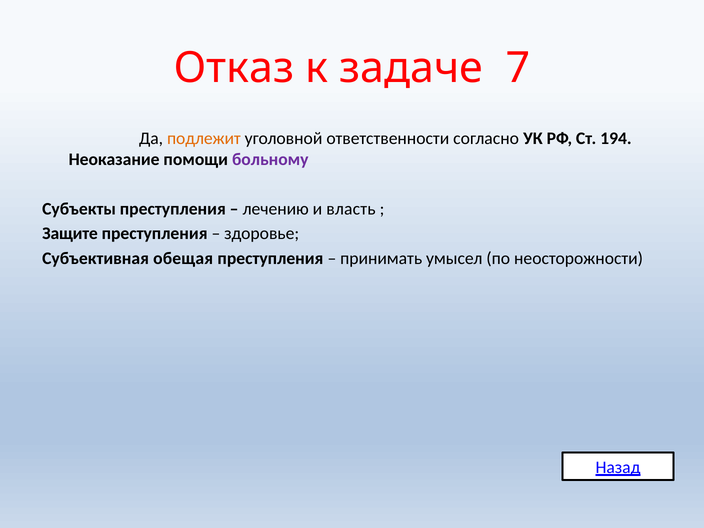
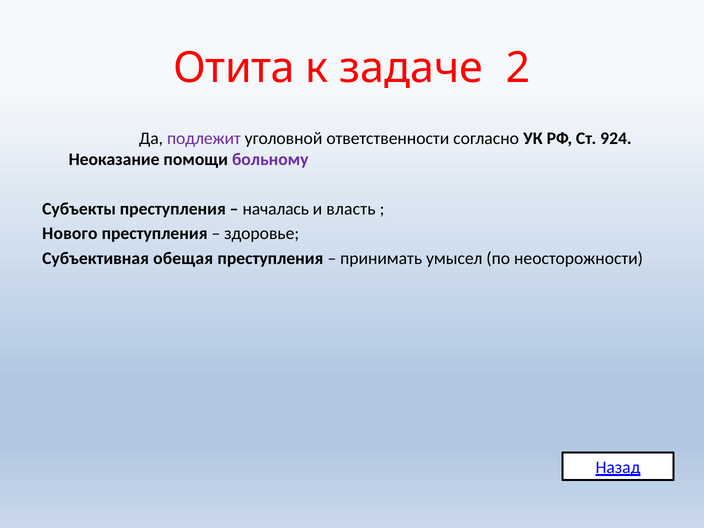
Отказ: Отказ -> Отита
7: 7 -> 2
подлежит colour: orange -> purple
194: 194 -> 924
лечению: лечению -> началась
Защите: Защите -> Нового
